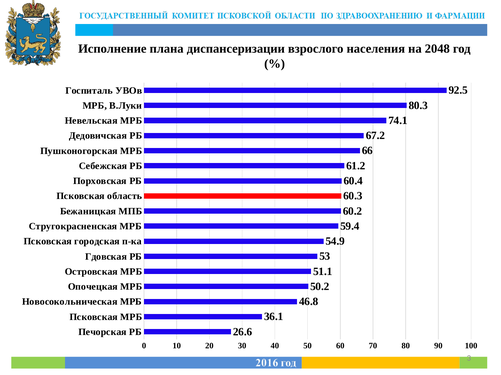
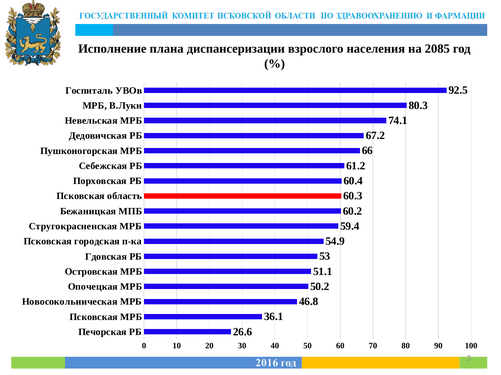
2048: 2048 -> 2085
